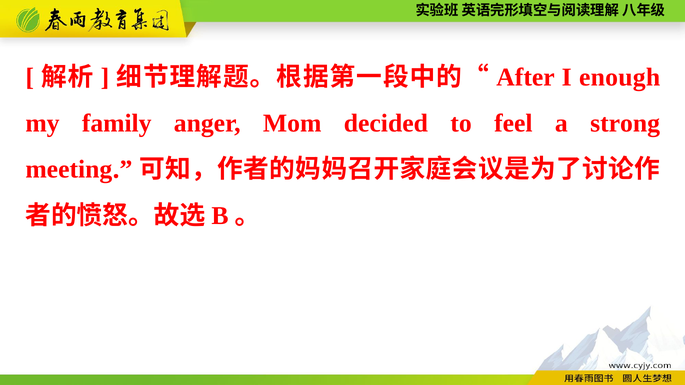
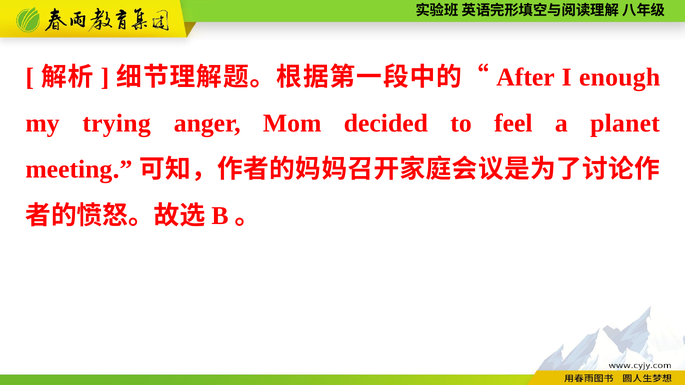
family: family -> trying
strong: strong -> planet
